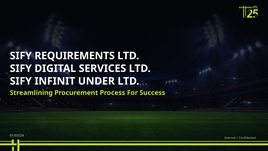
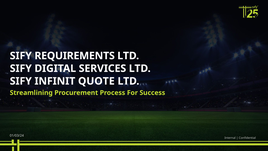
UNDER: UNDER -> QUOTE
